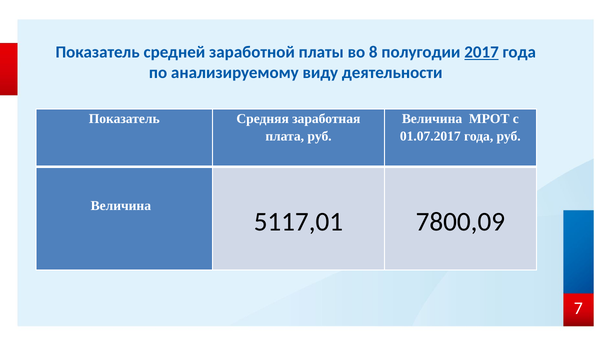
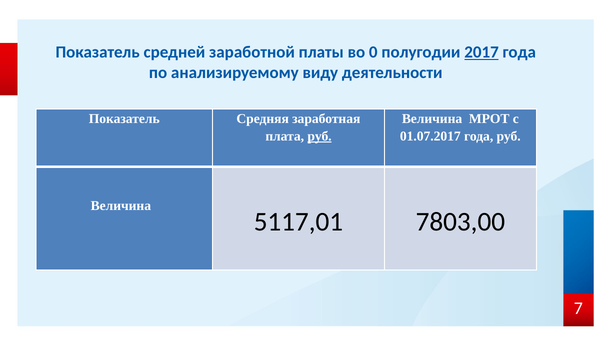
8: 8 -> 0
руб at (320, 137) underline: none -> present
7800,09: 7800,09 -> 7803,00
